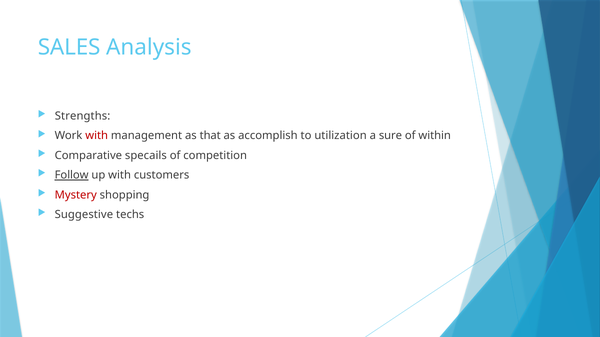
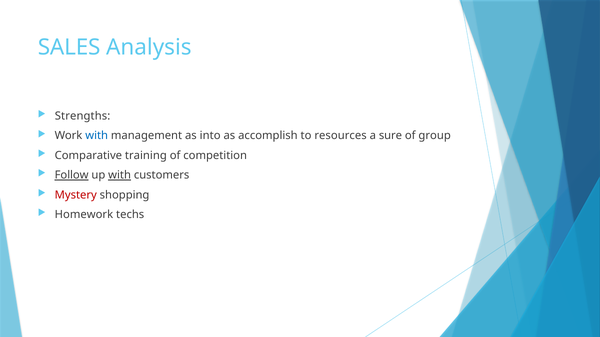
with at (97, 136) colour: red -> blue
that: that -> into
utilization: utilization -> resources
within: within -> group
specails: specails -> training
with at (120, 175) underline: none -> present
Suggestive: Suggestive -> Homework
